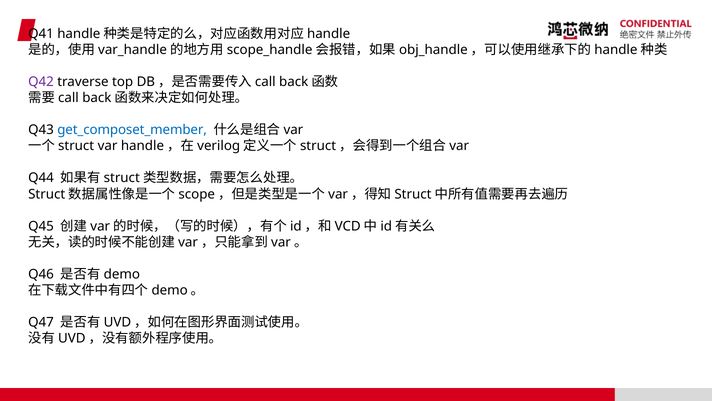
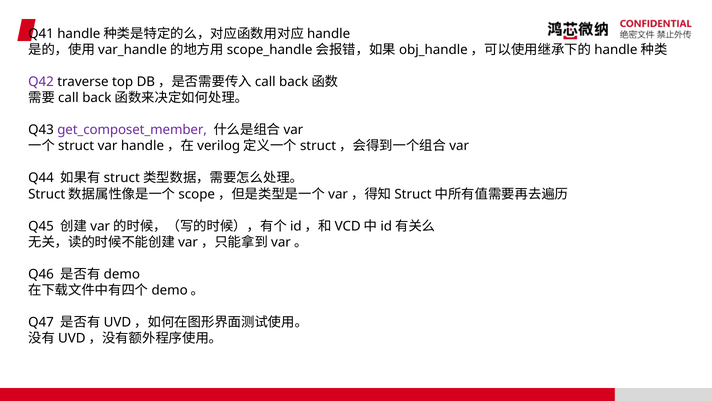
get_composet_member colour: blue -> purple
